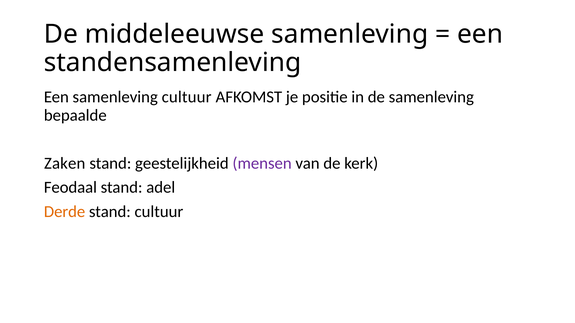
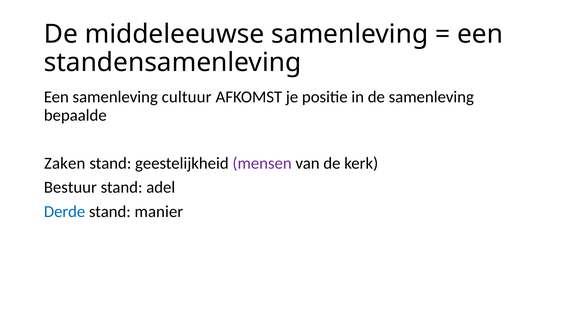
Feodaal: Feodaal -> Bestuur
Derde colour: orange -> blue
stand cultuur: cultuur -> manier
